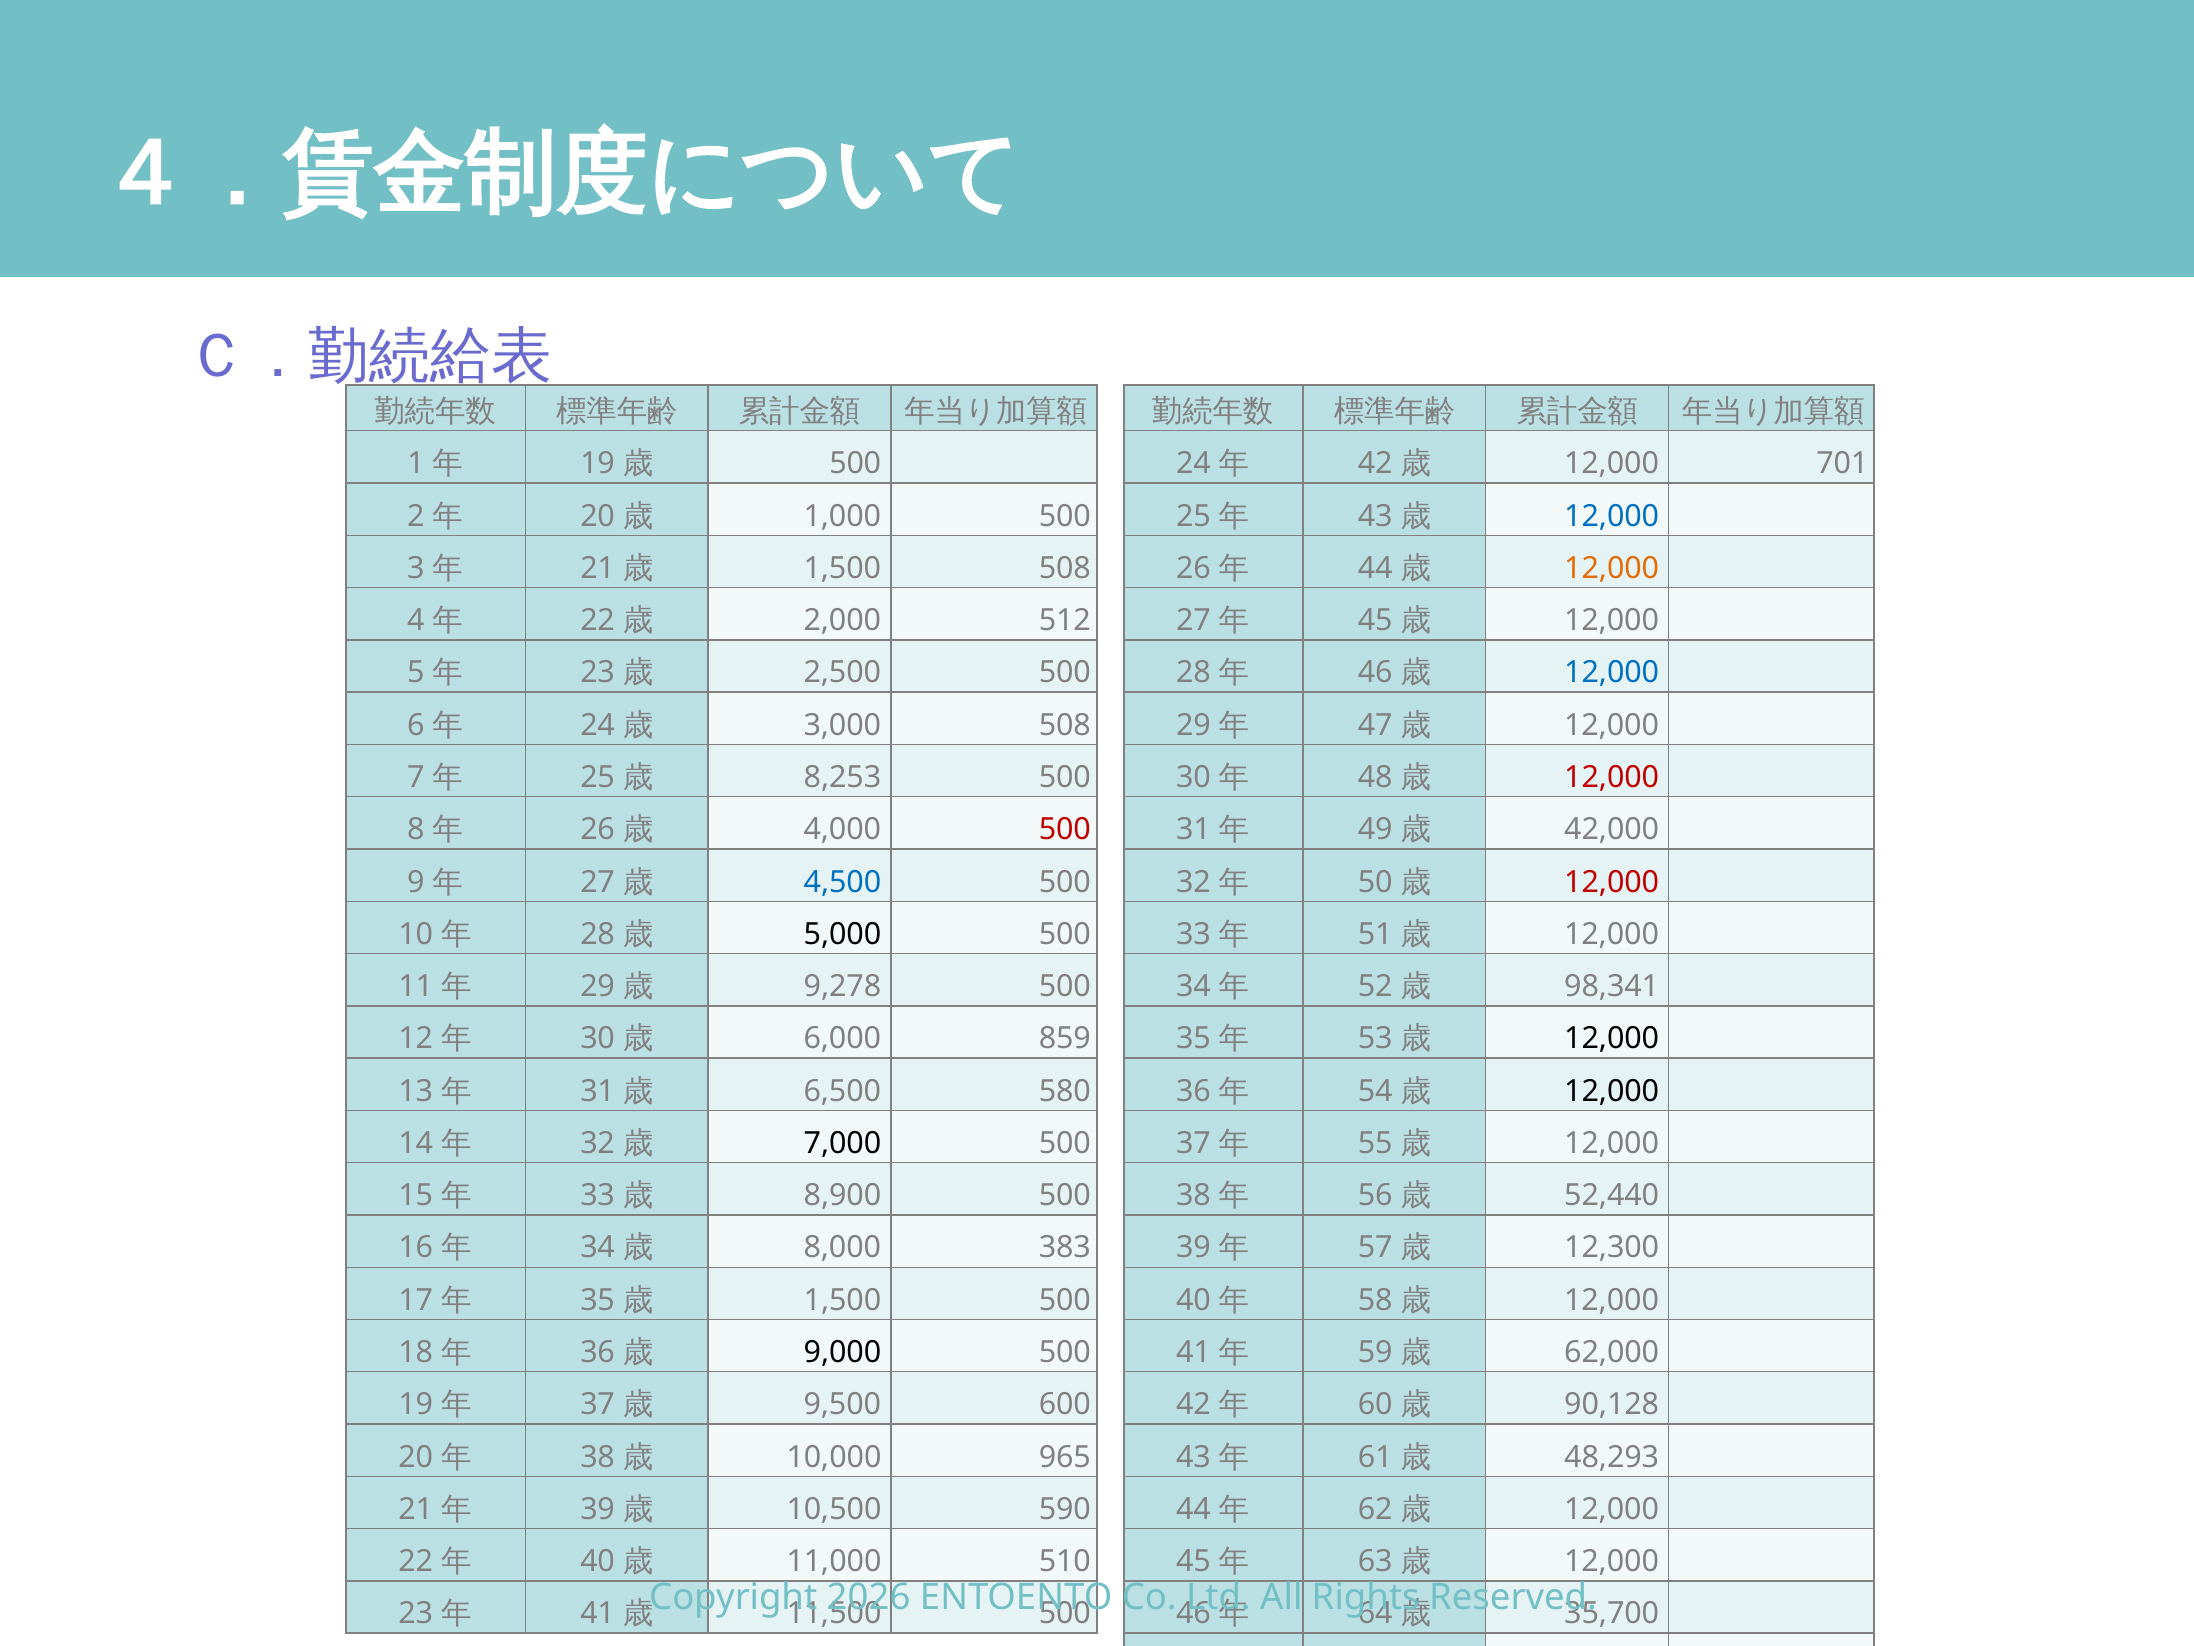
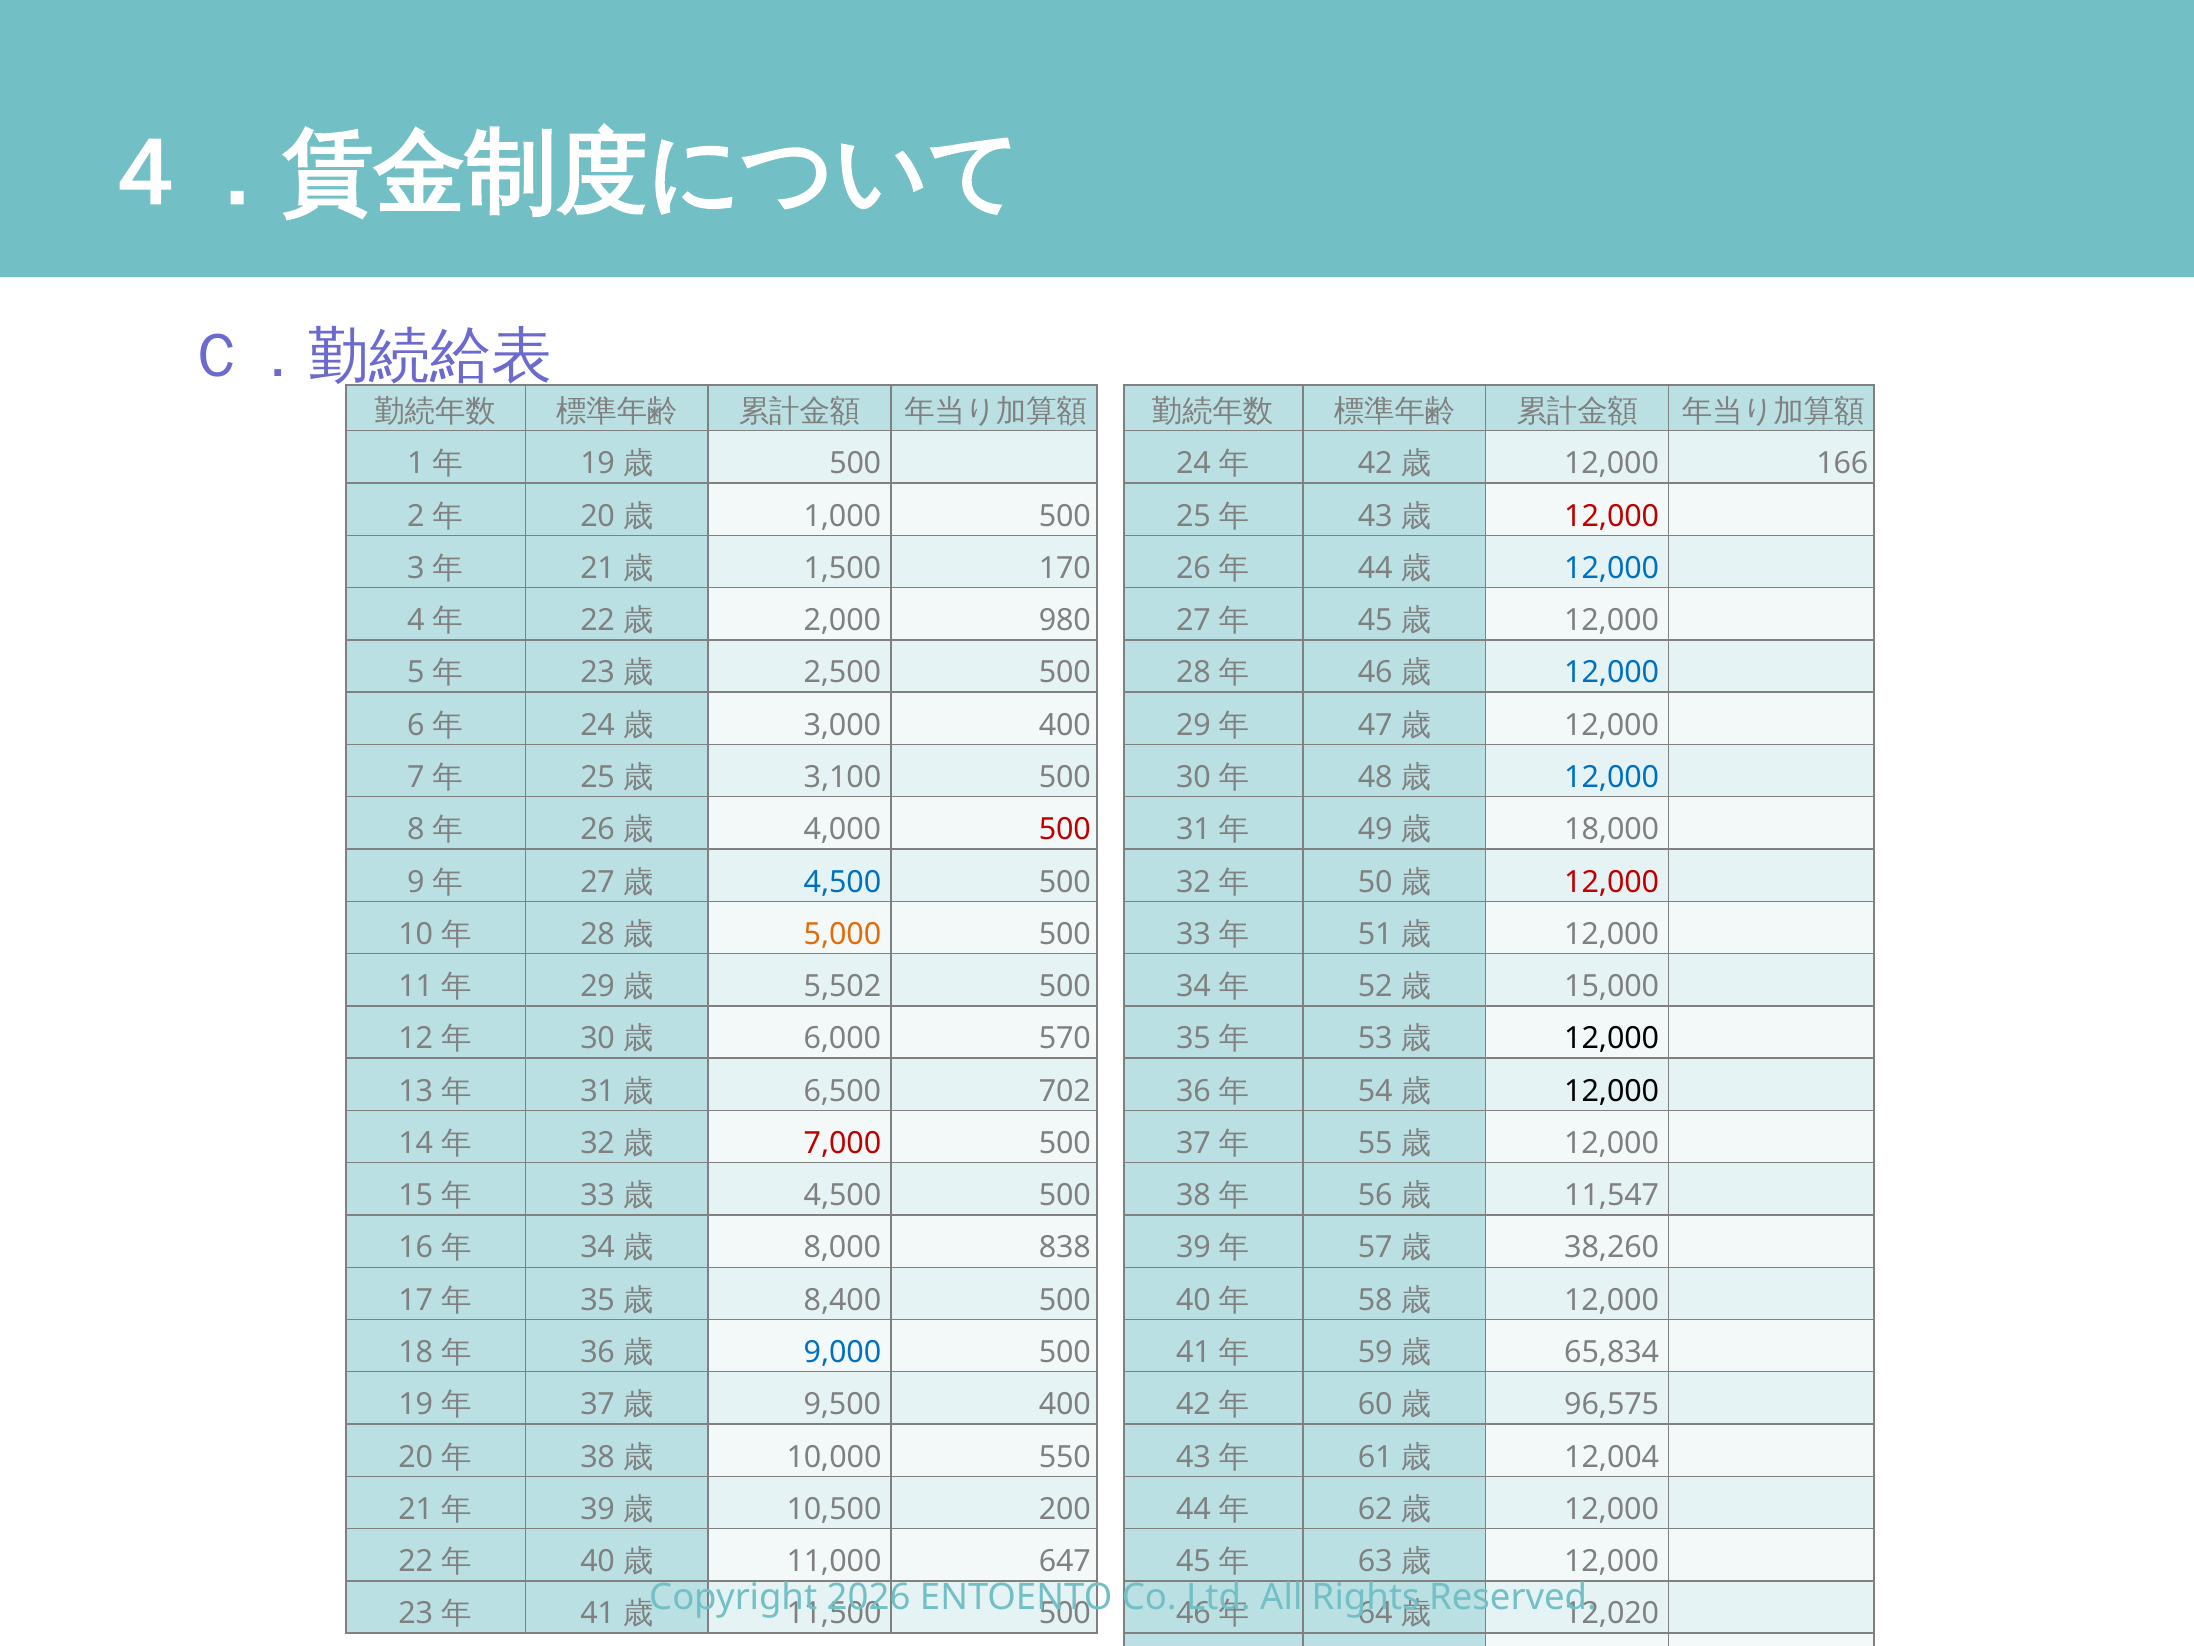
701: 701 -> 166
12,000 at (1612, 516) colour: blue -> red
1,500 508: 508 -> 170
12,000 at (1612, 568) colour: orange -> blue
512: 512 -> 980
3,000 508: 508 -> 400
8,253: 8,253 -> 3,100
12,000 at (1612, 777) colour: red -> blue
42,000: 42,000 -> 18,000
5,000 colour: black -> orange
9,278: 9,278 -> 5,502
98,341: 98,341 -> 15,000
859: 859 -> 570
580: 580 -> 702
7,000 colour: black -> red
8,900 at (842, 1195): 8,900 -> 4,500
52,440: 52,440 -> 11,547
383: 383 -> 838
12,300: 12,300 -> 38,260
1,500 at (842, 1300): 1,500 -> 8,400
9,000 colour: black -> blue
62,000: 62,000 -> 65,834
9,500 600: 600 -> 400
90,128: 90,128 -> 96,575
965: 965 -> 550
48,293: 48,293 -> 12,004
590: 590 -> 200
510: 510 -> 647
35,700: 35,700 -> 12,020
